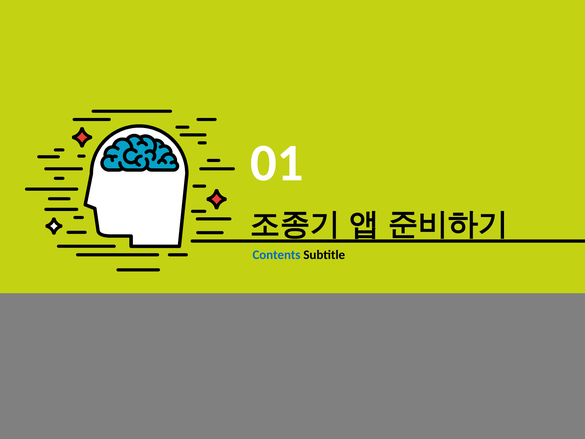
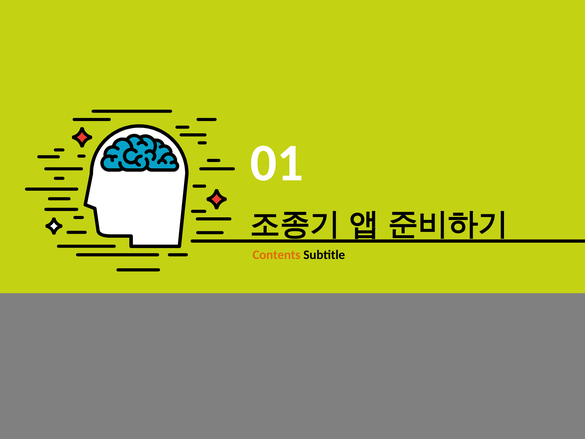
Contents colour: blue -> orange
